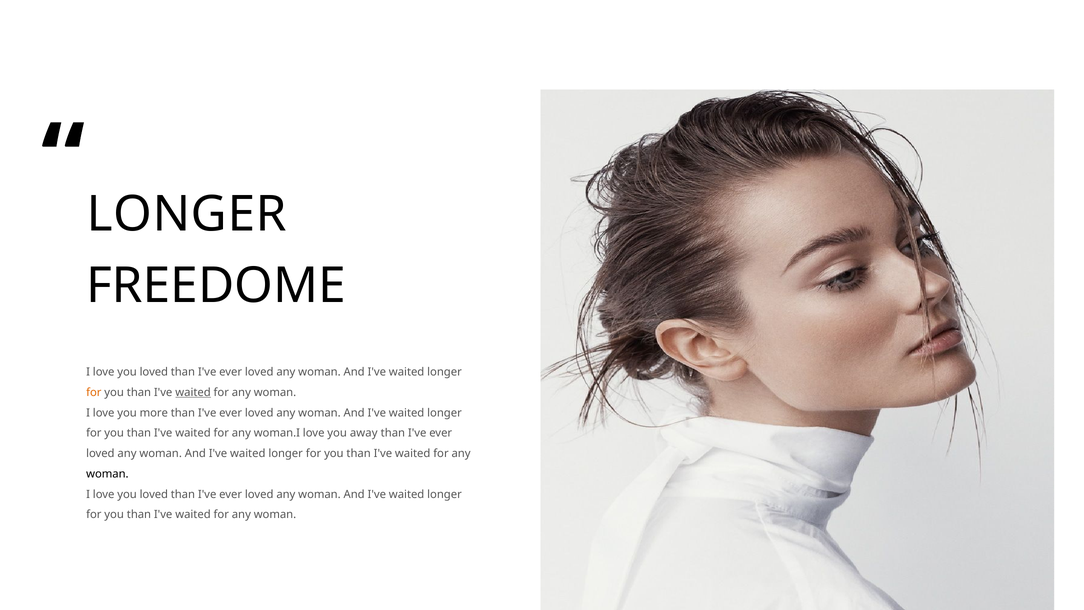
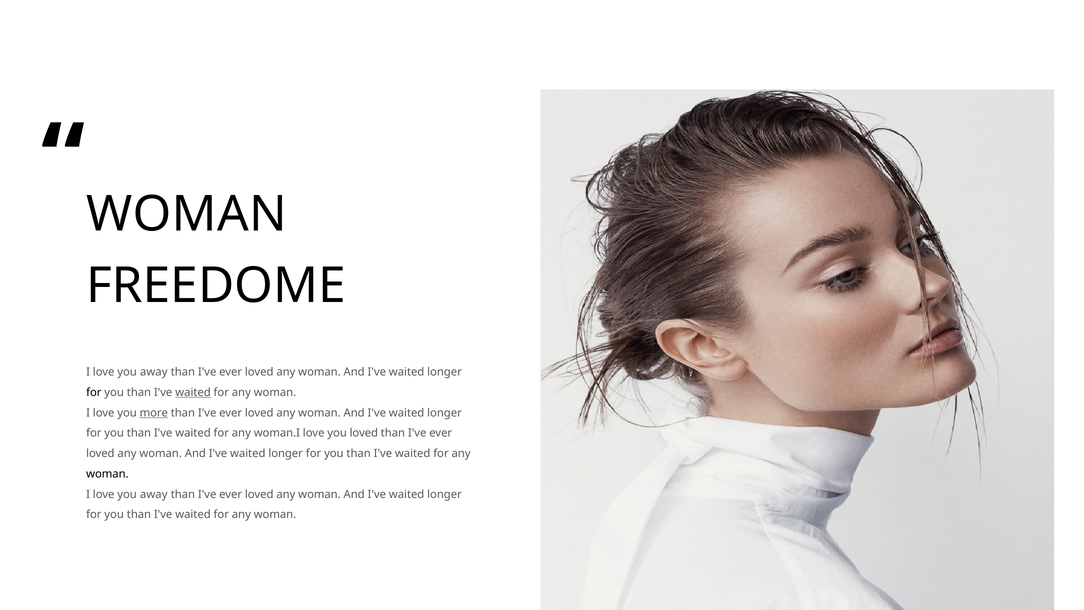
LONGER at (187, 214): LONGER -> WOMAN
loved at (154, 372): loved -> away
for at (94, 392) colour: orange -> black
more underline: none -> present
you away: away -> loved
loved at (154, 494): loved -> away
